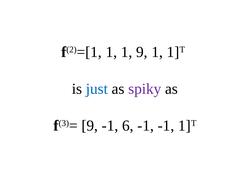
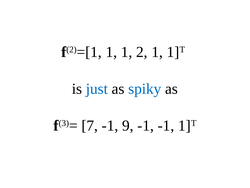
1 9: 9 -> 2
spiky colour: purple -> blue
f(3)= 9: 9 -> 7
6: 6 -> 9
